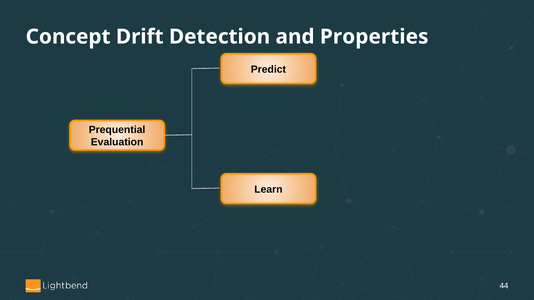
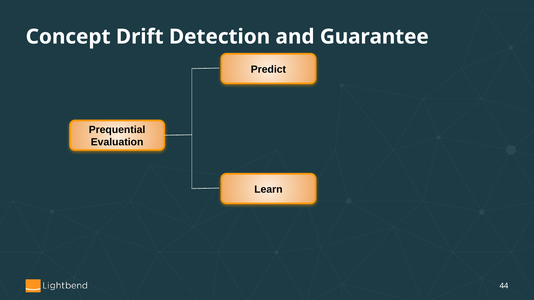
Properties: Properties -> Guarantee
